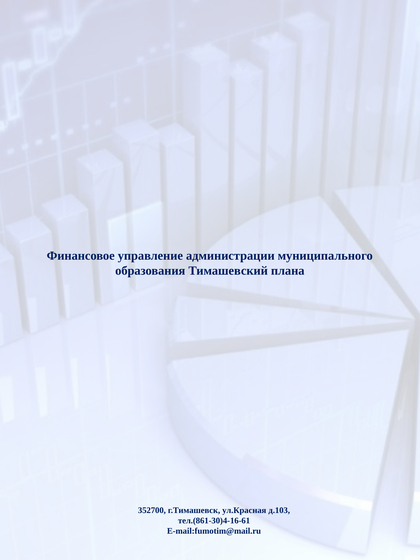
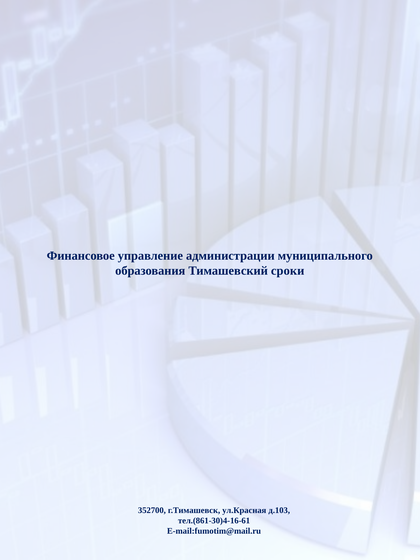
плана: плана -> сроки
